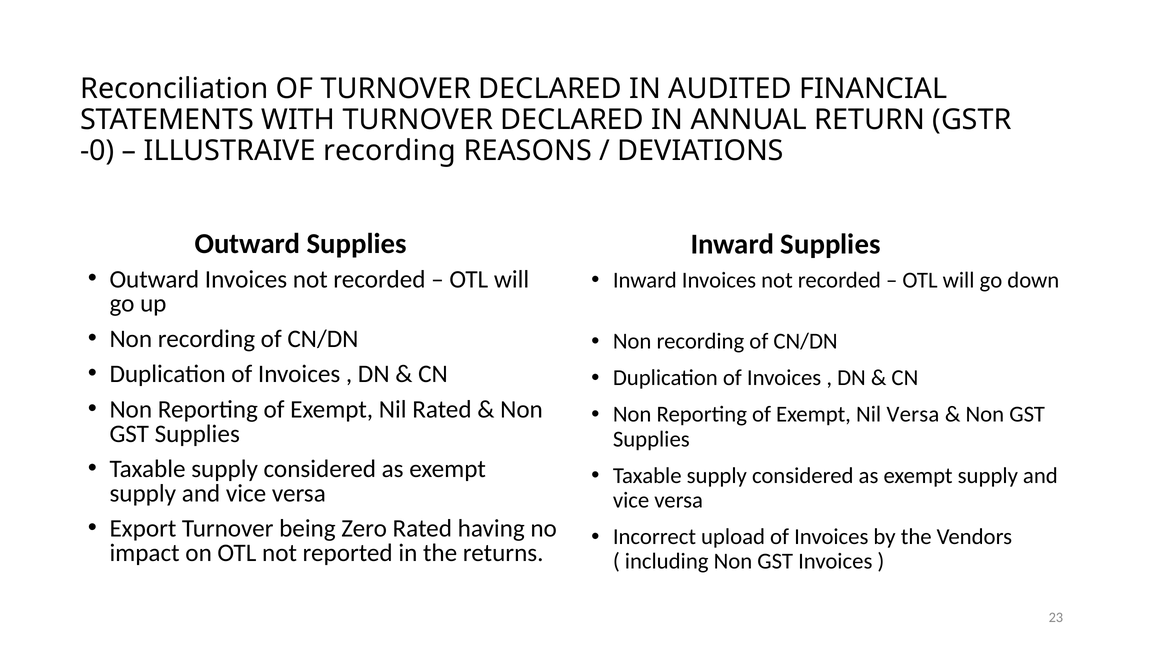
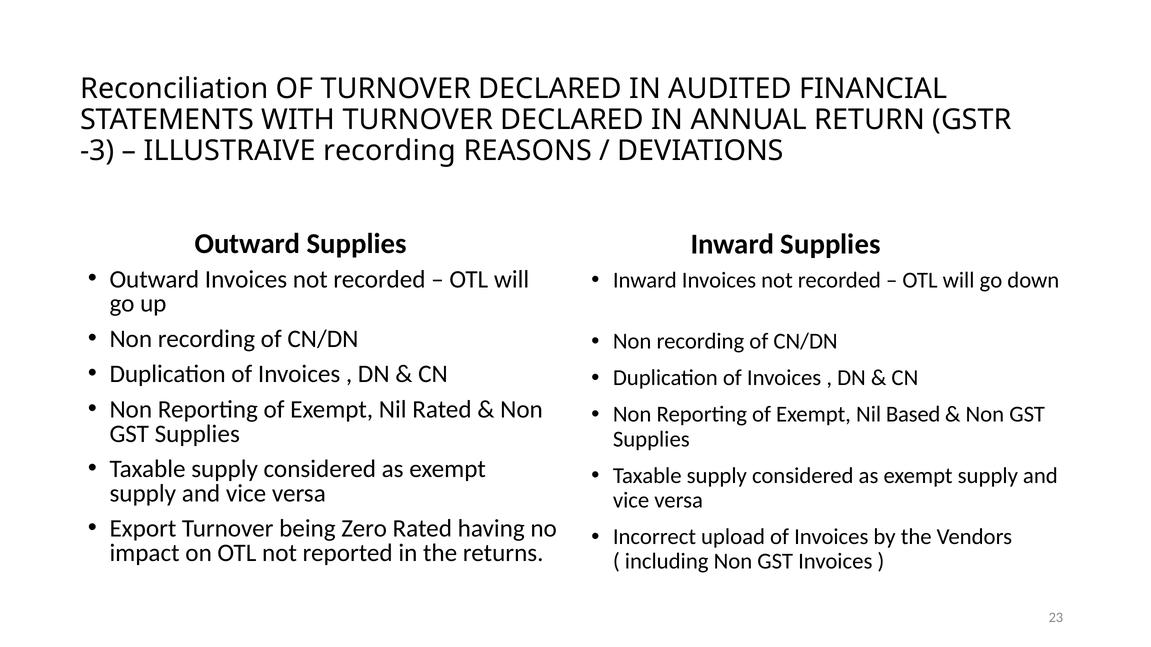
-0: -0 -> -3
Nil Versa: Versa -> Based
